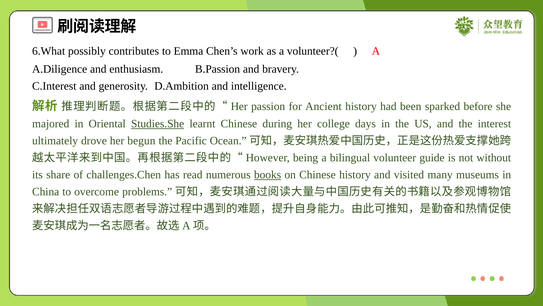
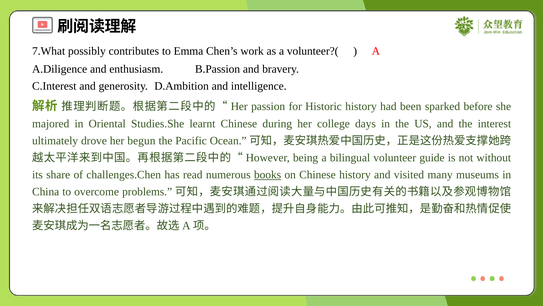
6.What: 6.What -> 7.What
Ancient: Ancient -> Historic
Studies.She underline: present -> none
